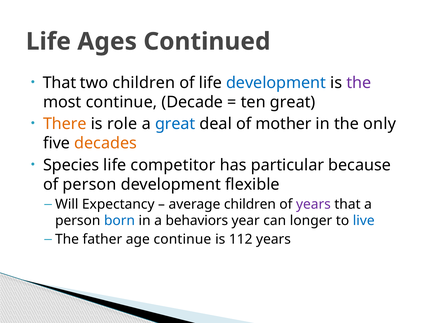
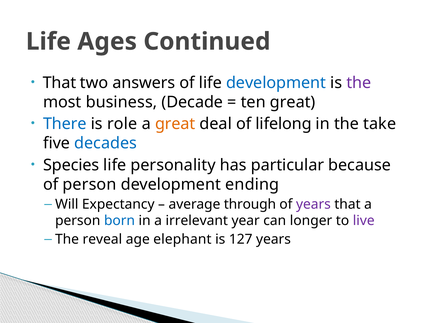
two children: children -> answers
most continue: continue -> business
There colour: orange -> blue
great at (175, 124) colour: blue -> orange
mother: mother -> lifelong
only: only -> take
decades colour: orange -> blue
competitor: competitor -> personality
flexible: flexible -> ending
average children: children -> through
behaviors: behaviors -> irrelevant
live colour: blue -> purple
father: father -> reveal
age continue: continue -> elephant
112: 112 -> 127
